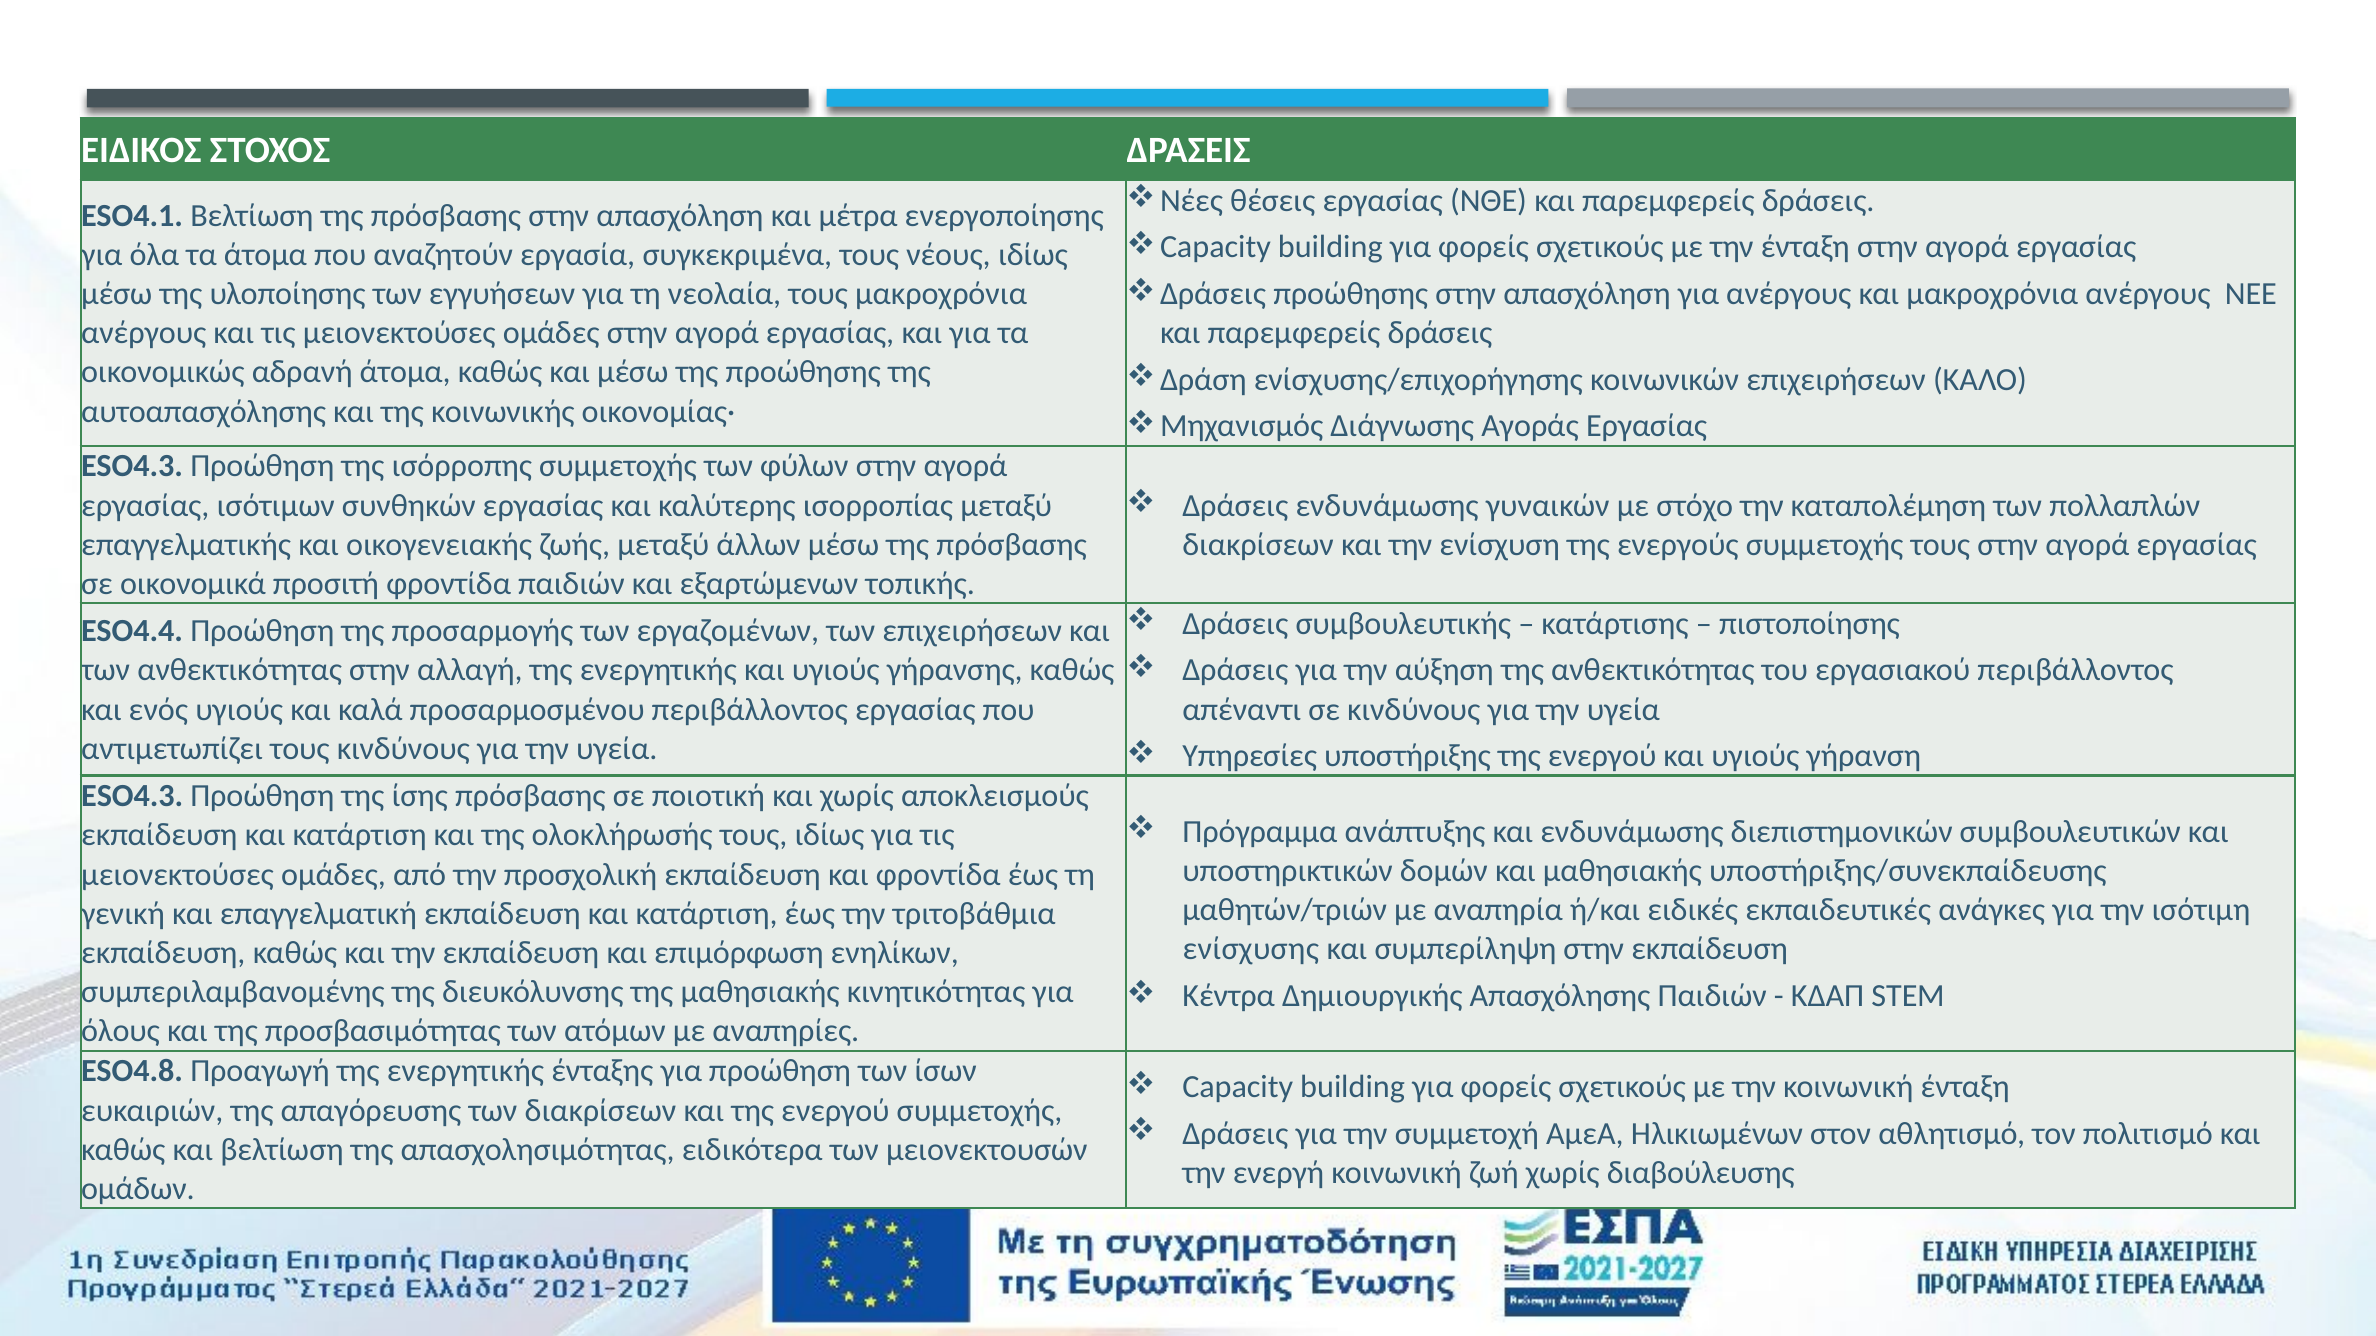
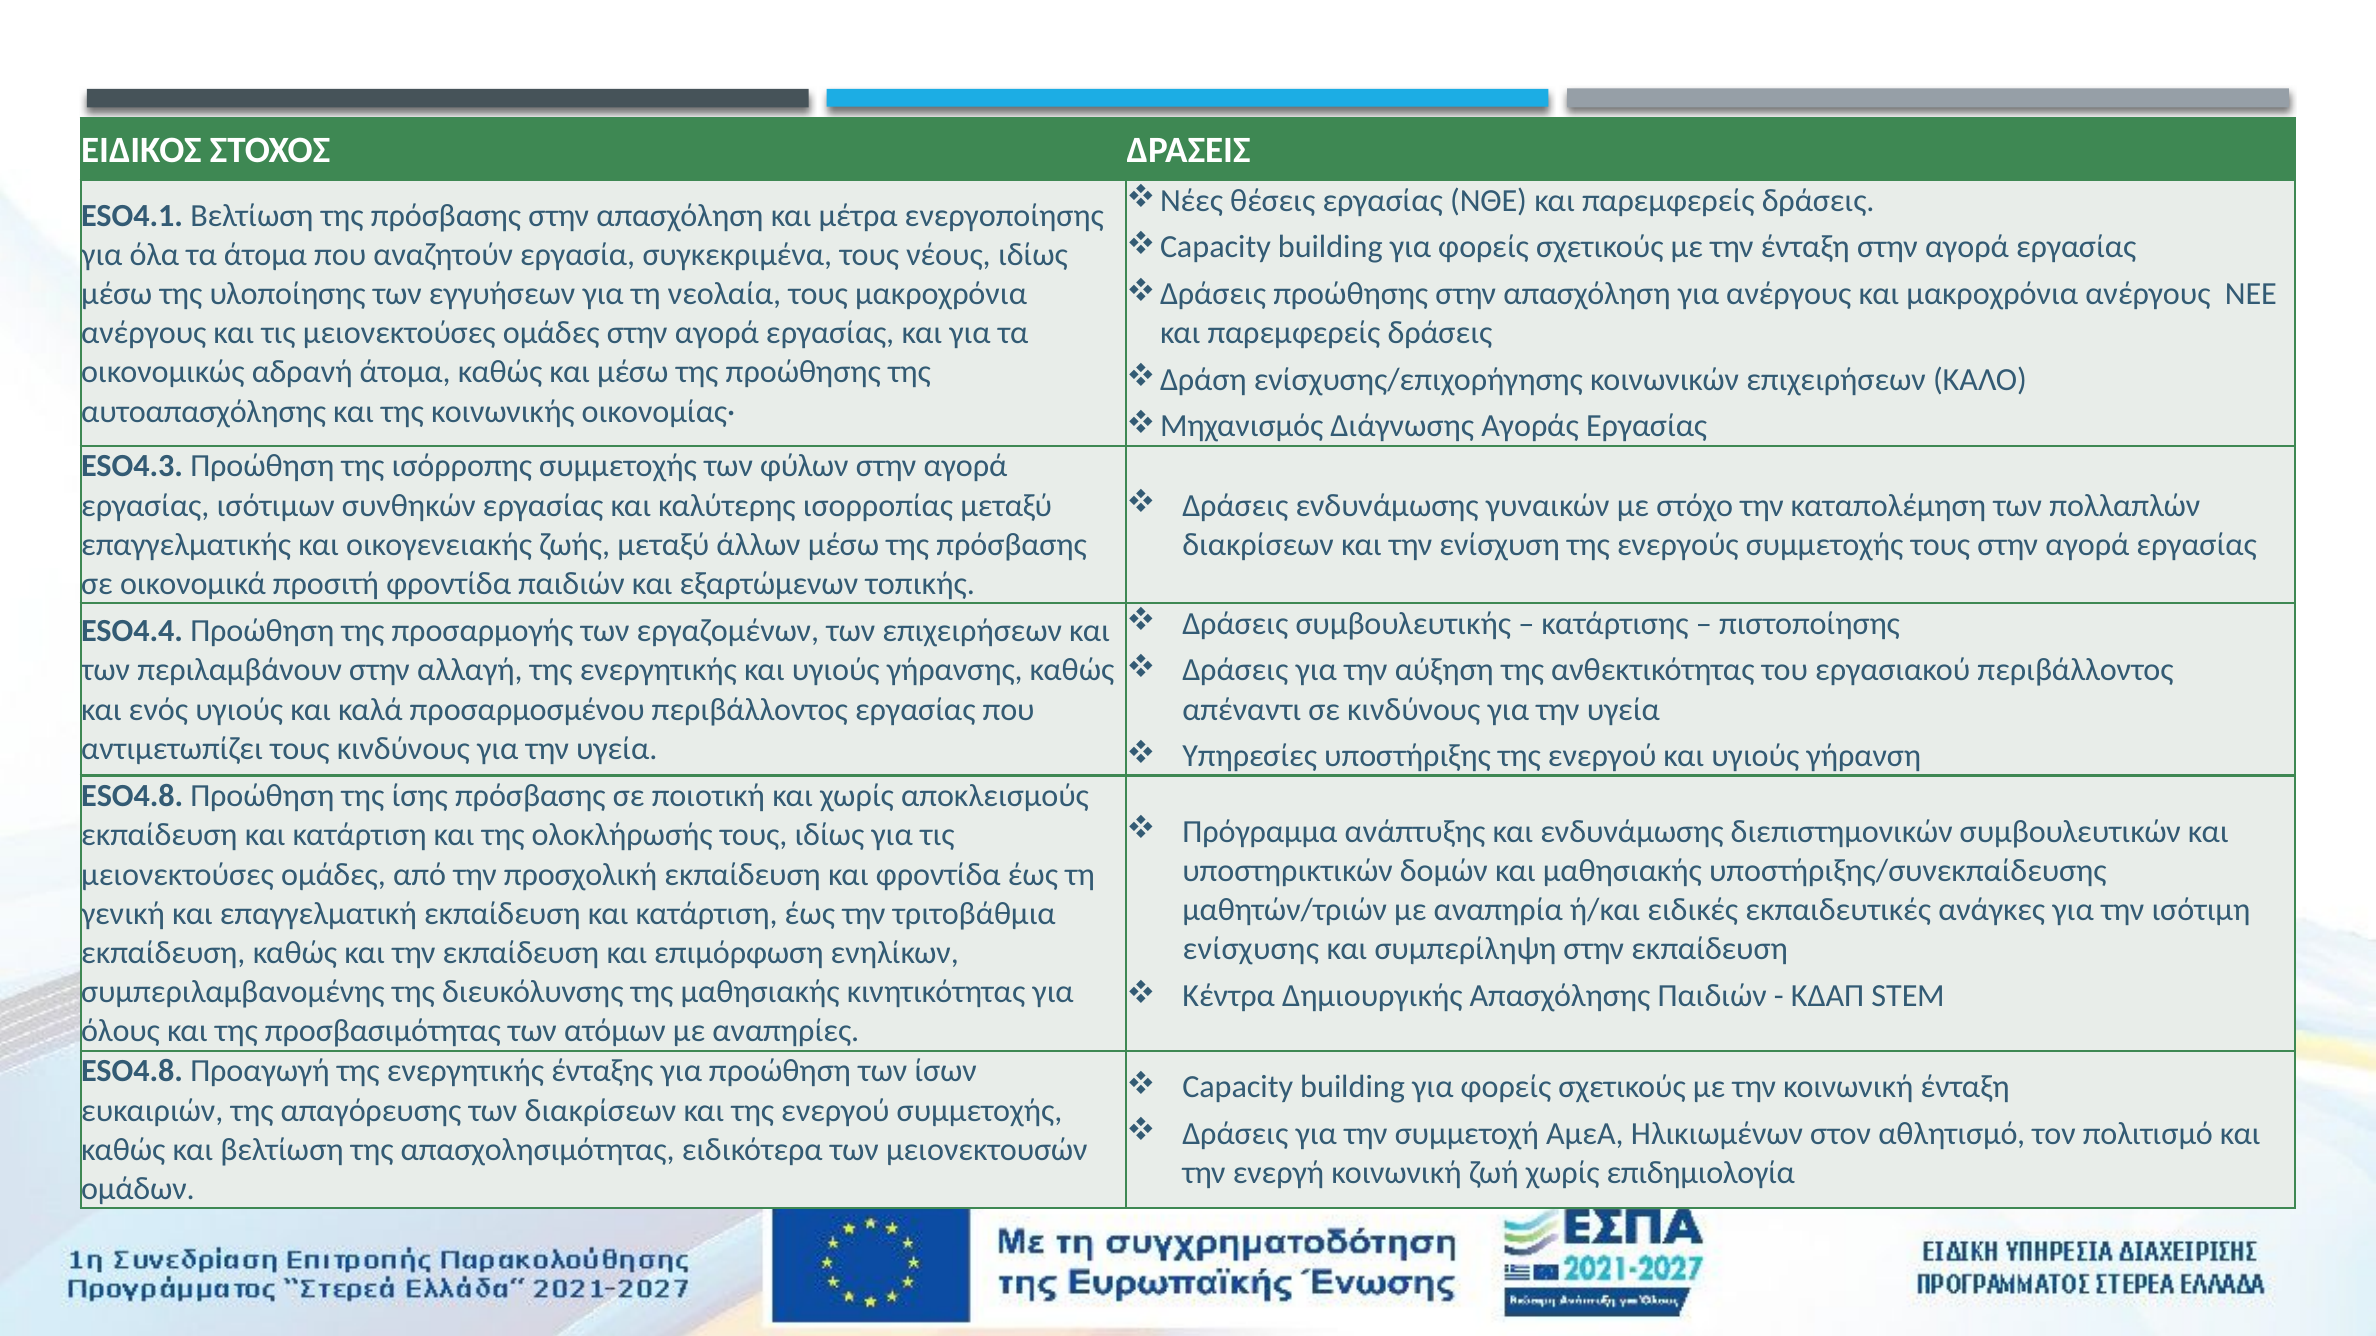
των ανθεκτικότητας: ανθεκτικότητας -> περιλαμβάνουν
ESO4.3 at (132, 796): ESO4.3 -> ESO4.8
διαβούλευσης: διαβούλευσης -> επιδημιολογία
